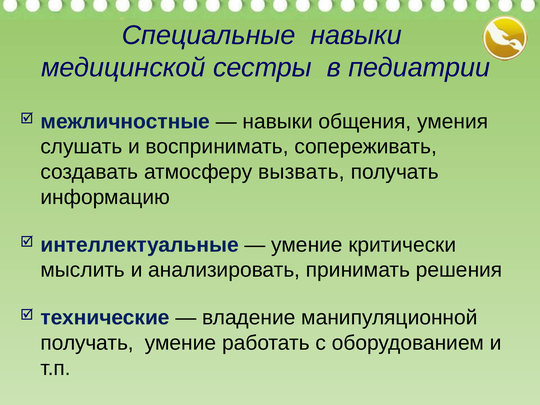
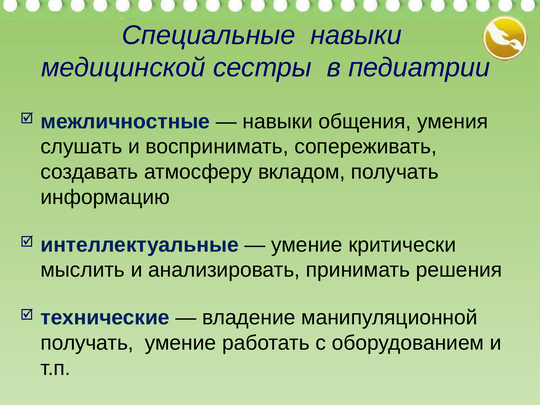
вызвать: вызвать -> вкладом
